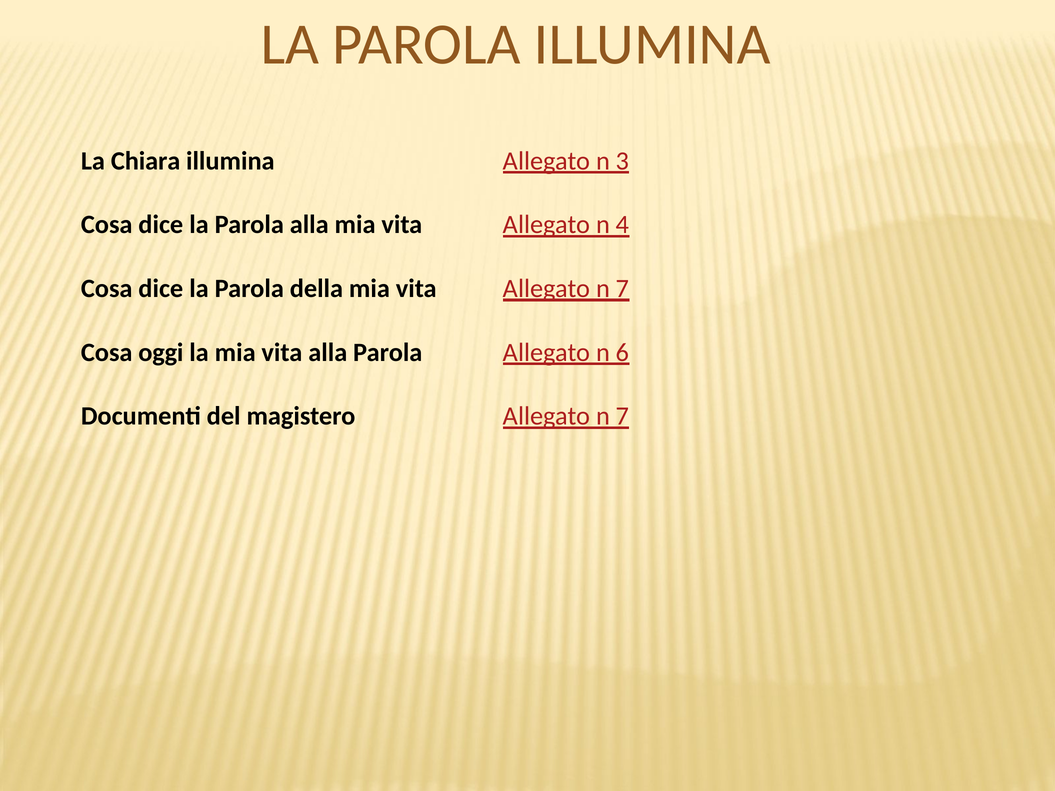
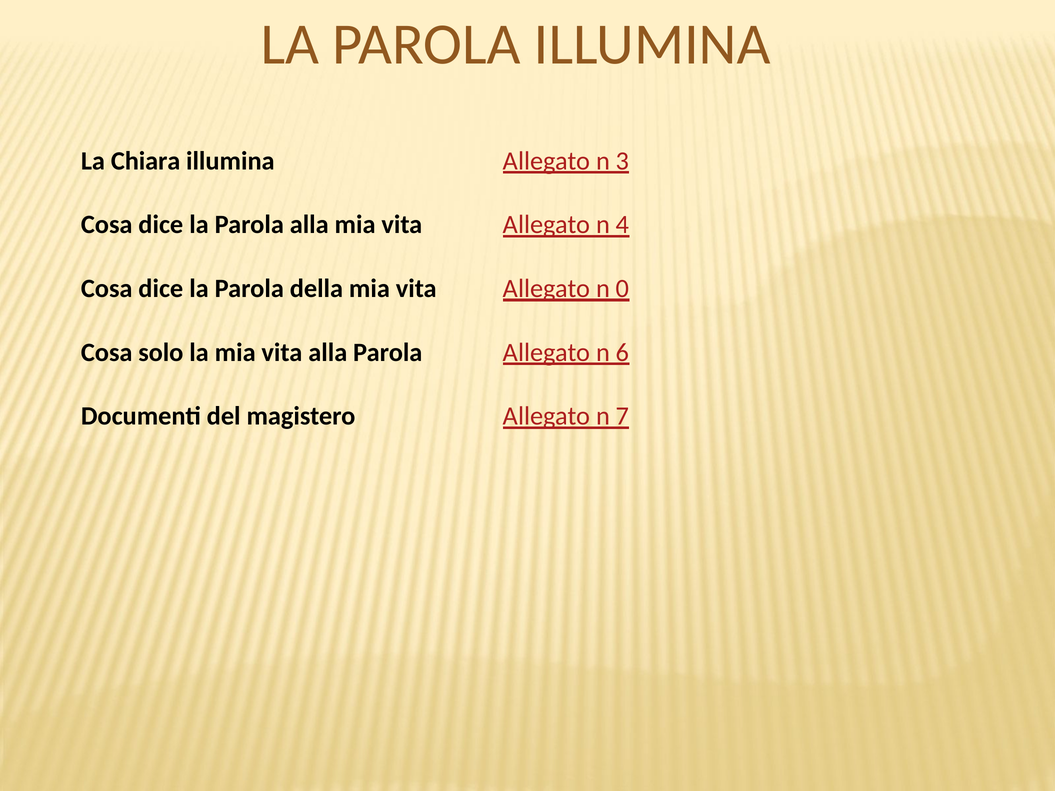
vita Allegato n 7: 7 -> 0
oggi: oggi -> solo
